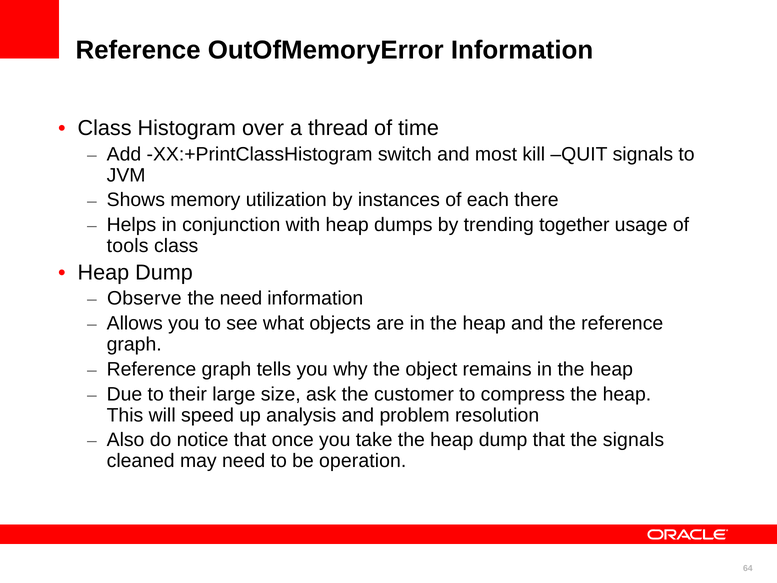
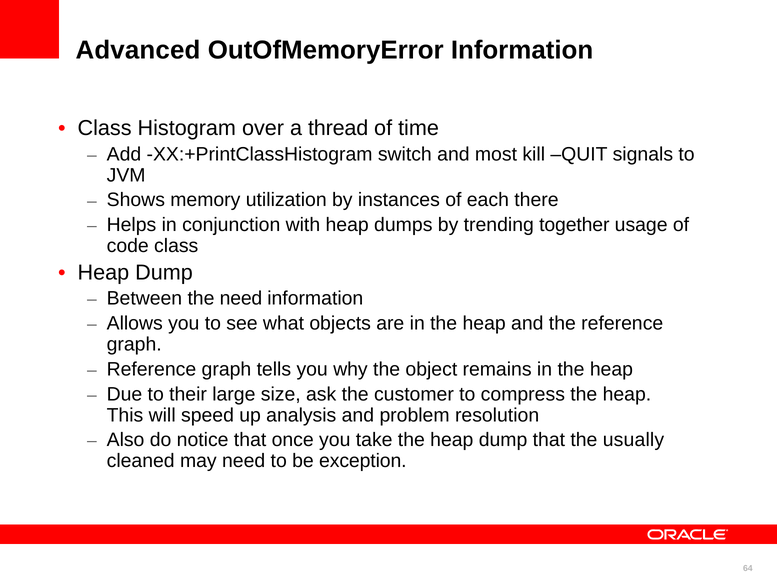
Reference at (138, 50): Reference -> Advanced
tools: tools -> code
Observe: Observe -> Between
the signals: signals -> usually
operation: operation -> exception
